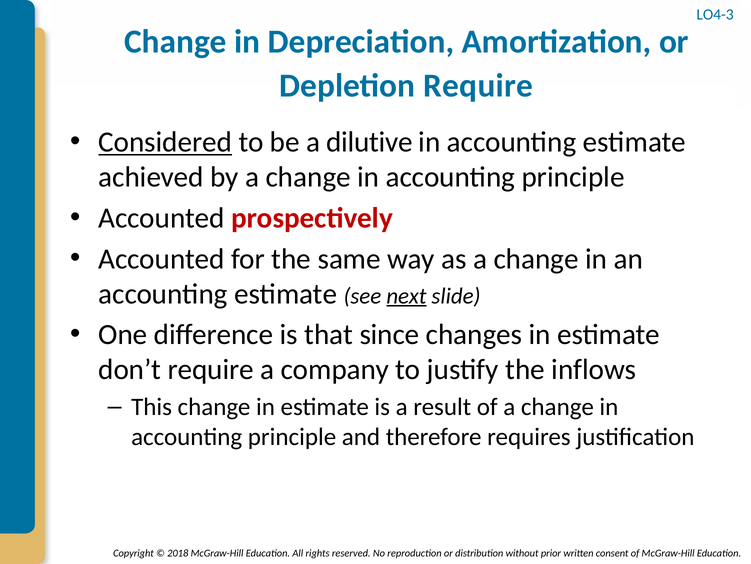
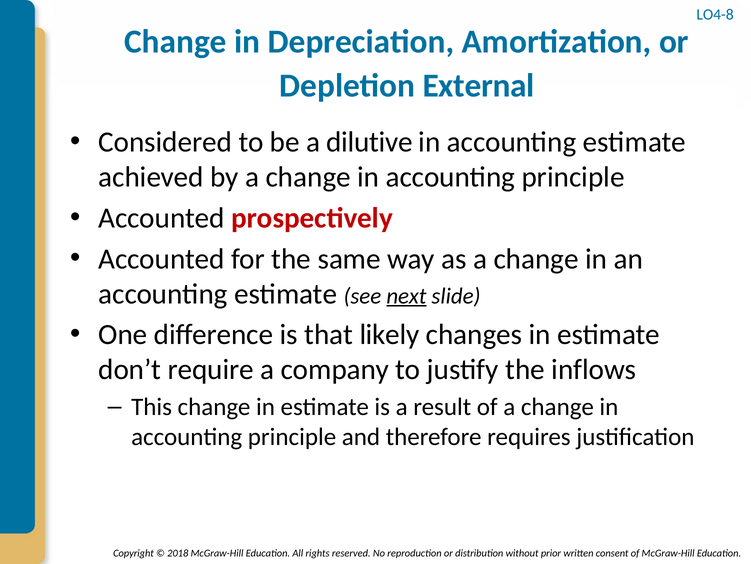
LO4-3: LO4-3 -> LO4-8
Depletion Require: Require -> External
Considered underline: present -> none
since: since -> likely
